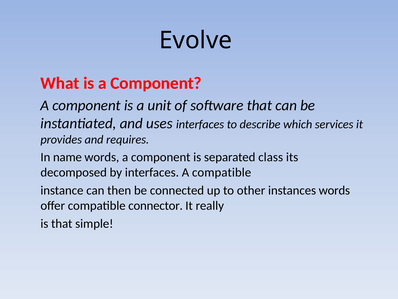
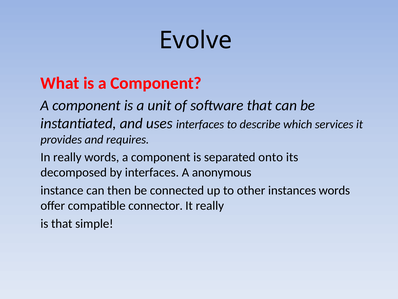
In name: name -> really
class: class -> onto
A compatible: compatible -> anonymous
